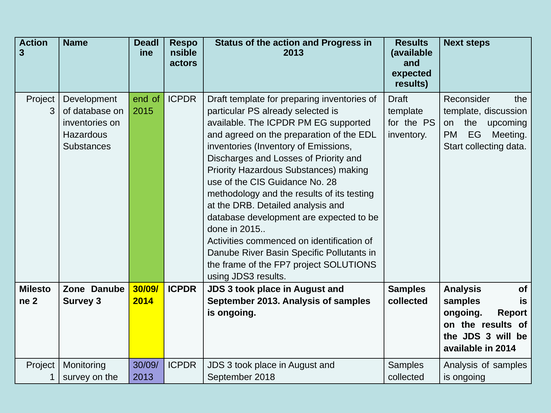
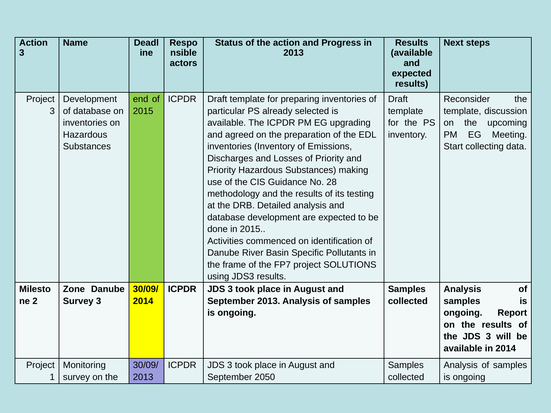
supported: supported -> upgrading
2018: 2018 -> 2050
